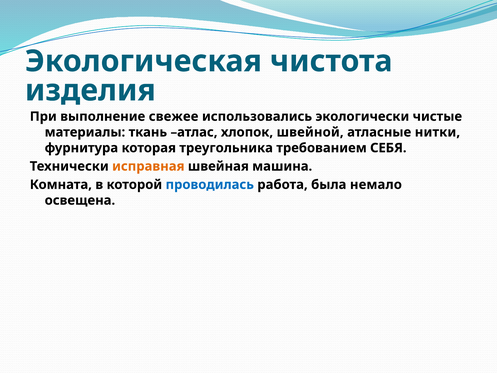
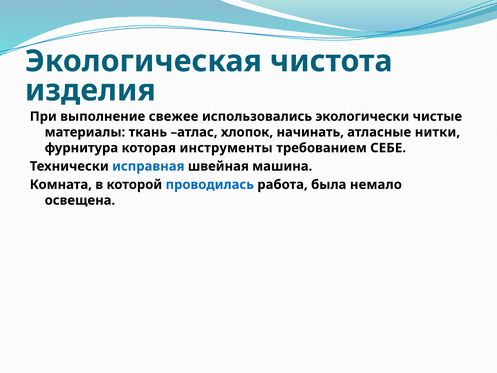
швейной: швейной -> начинать
треугольника: треугольника -> инструменты
СЕБЯ: СЕБЯ -> СЕБЕ
исправная colour: orange -> blue
